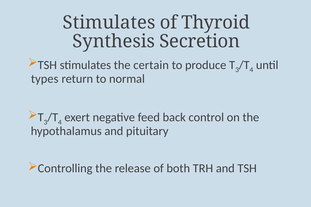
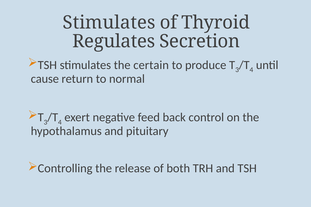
Synthesis: Synthesis -> Regulates
types: types -> cause
